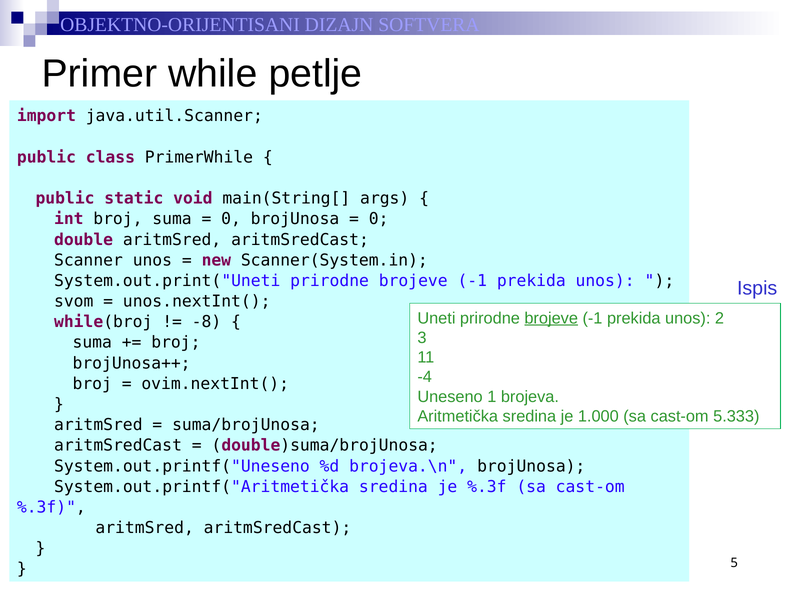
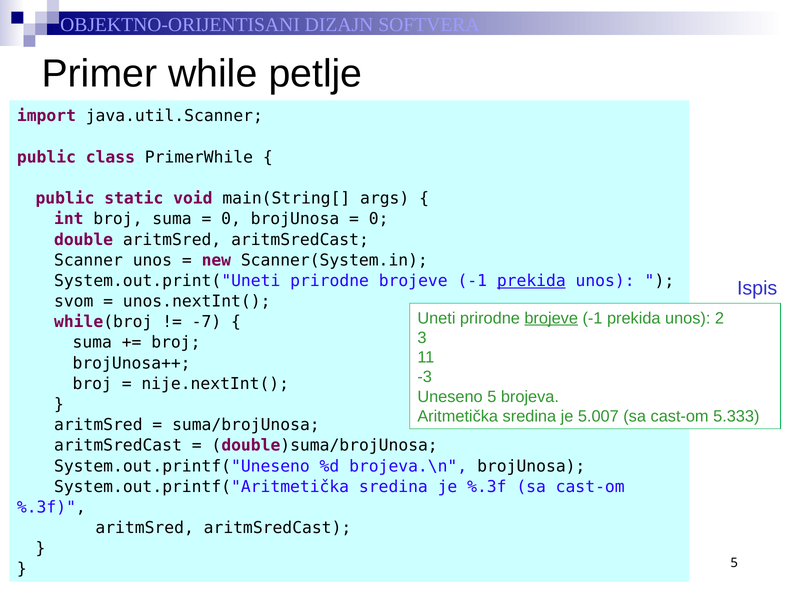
prekida at (531, 281) underline: none -> present
-8: -8 -> -7
-4: -4 -> -3
ovim.nextInt(: ovim.nextInt( -> nije.nextInt(
Uneseno 1: 1 -> 5
1.000: 1.000 -> 5.007
